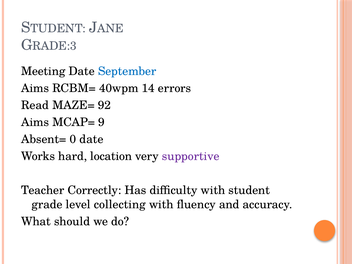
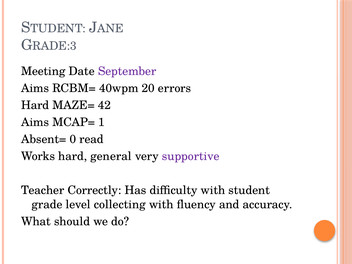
September colour: blue -> purple
14: 14 -> 20
Read at (35, 105): Read -> Hard
92: 92 -> 42
9: 9 -> 1
0 date: date -> read
location: location -> general
